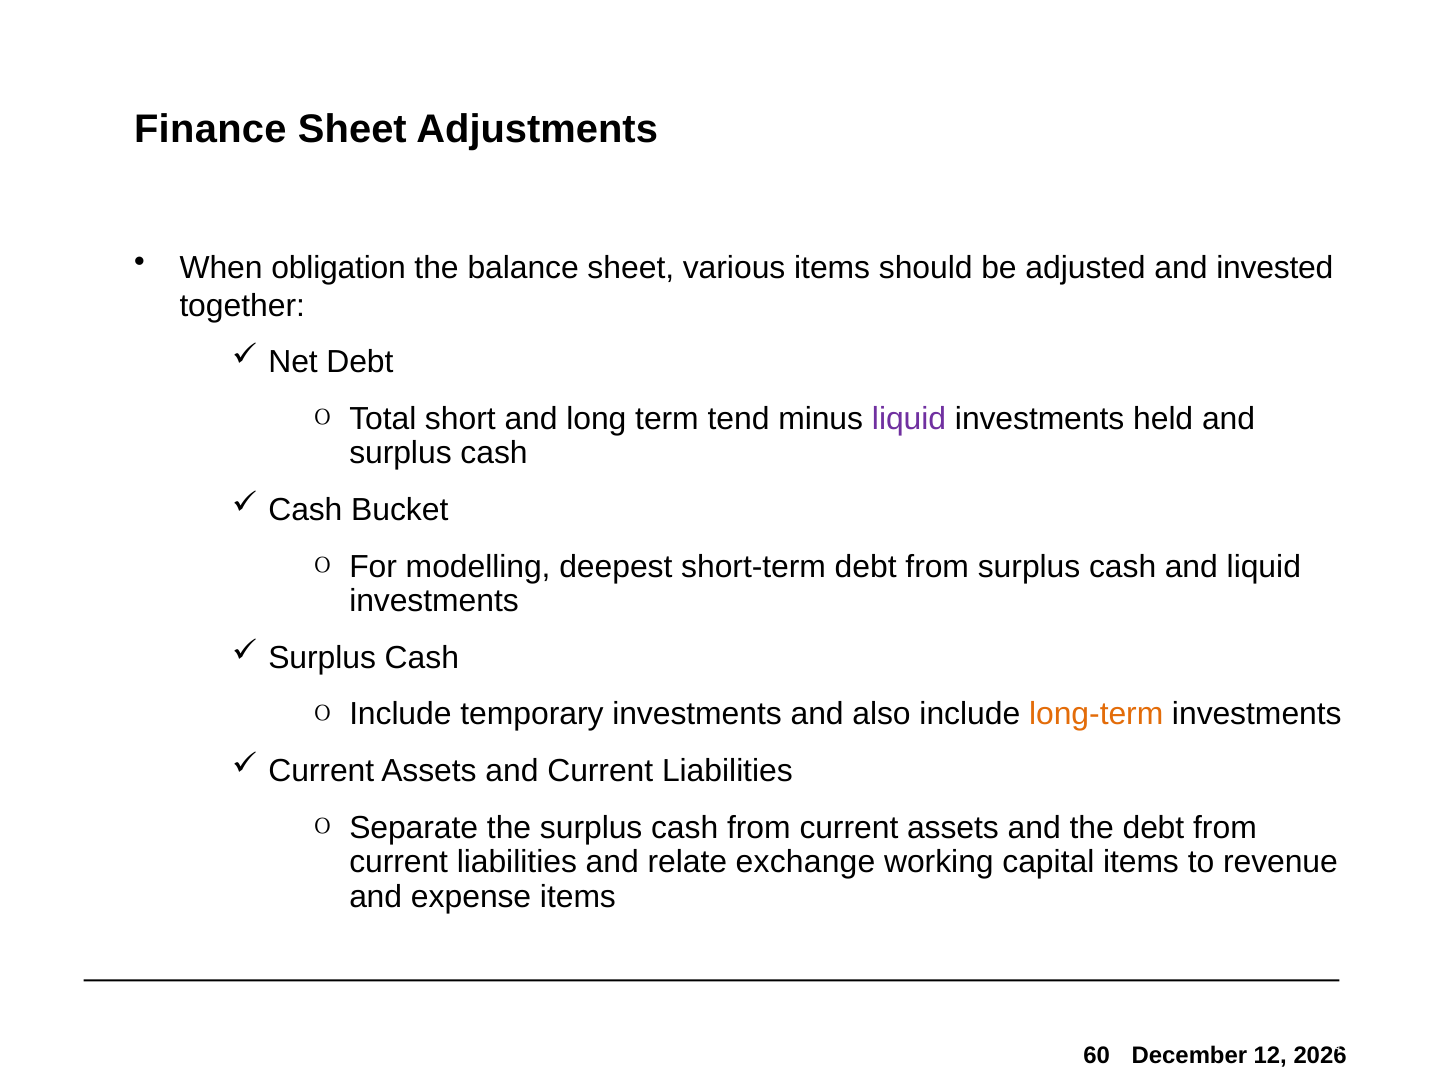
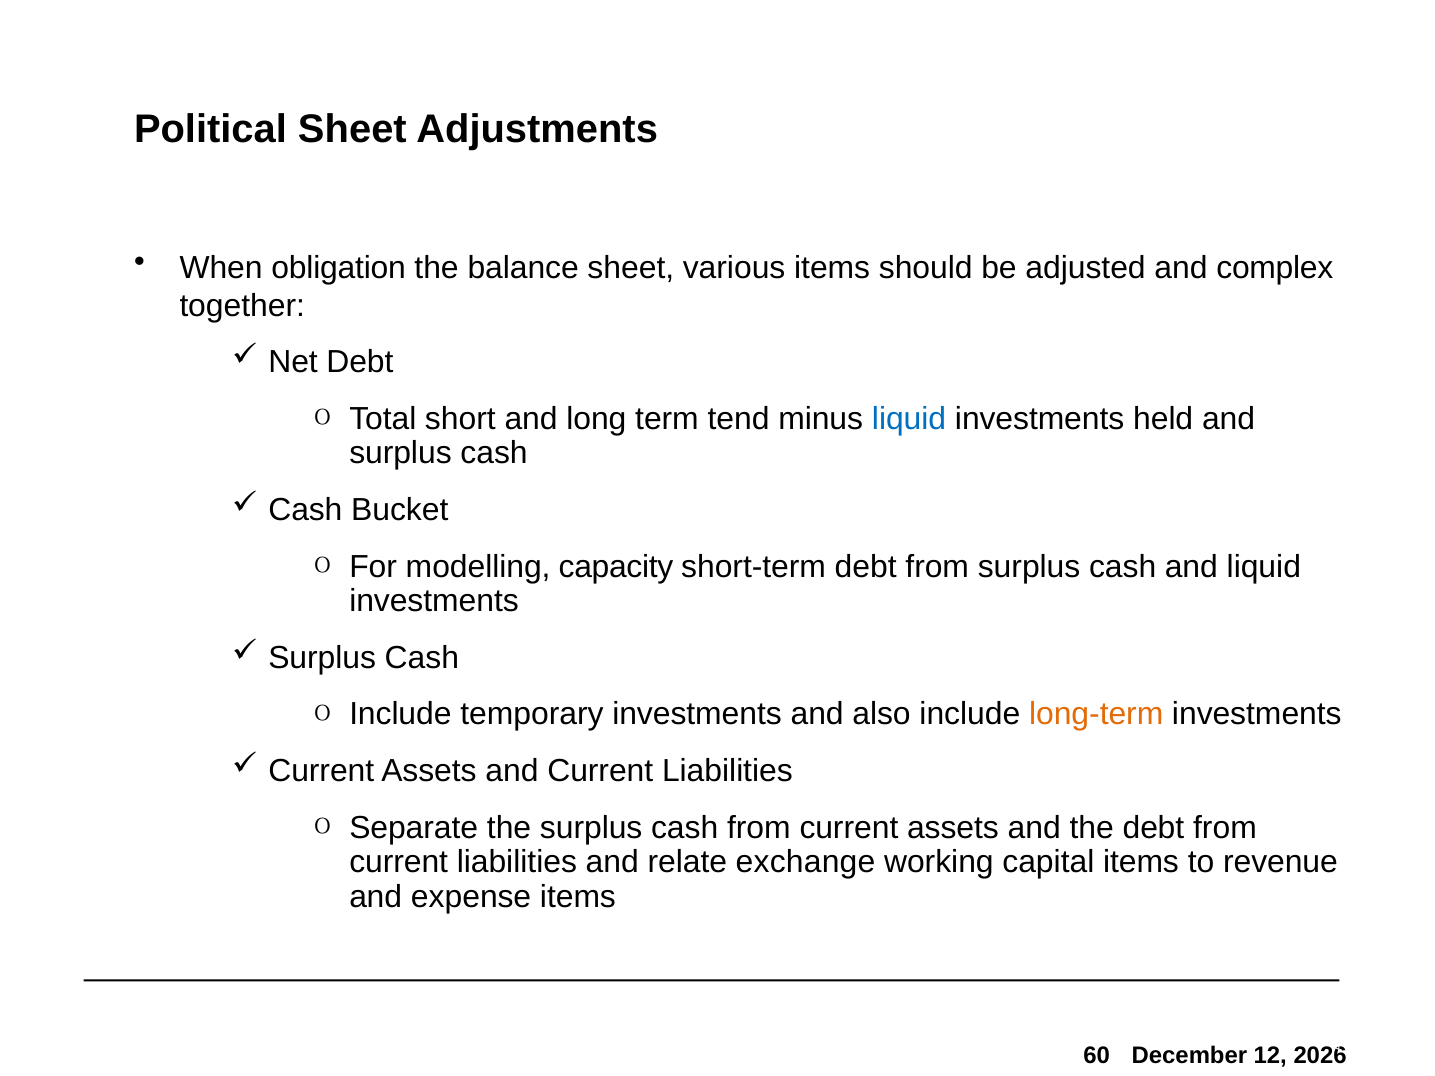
Finance: Finance -> Political
invested: invested -> complex
liquid at (909, 419) colour: purple -> blue
deepest: deepest -> capacity
